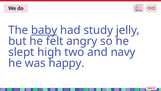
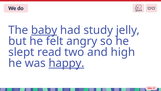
high: high -> read
navy: navy -> high
happy underline: none -> present
